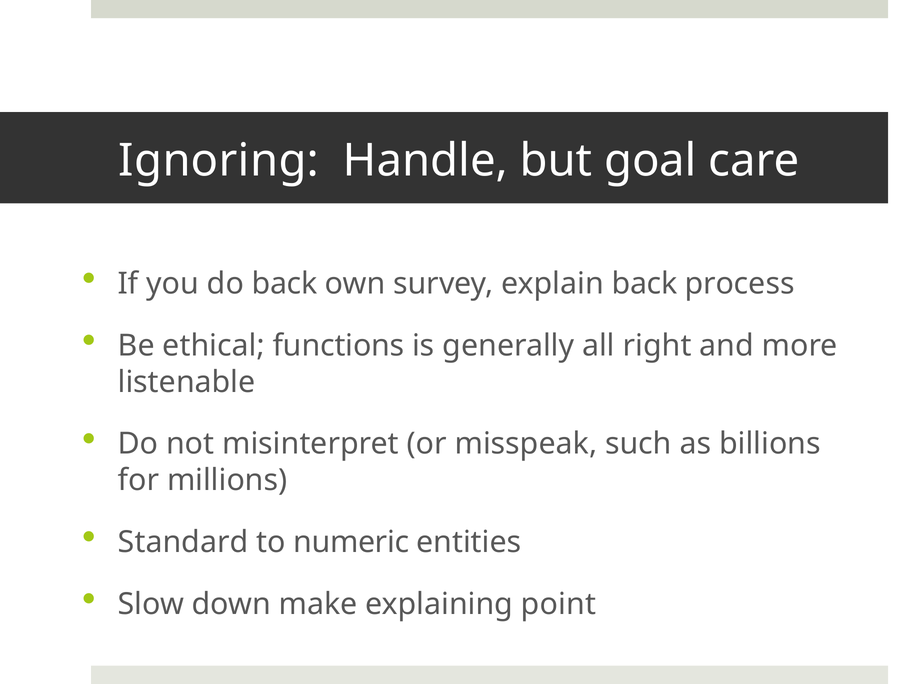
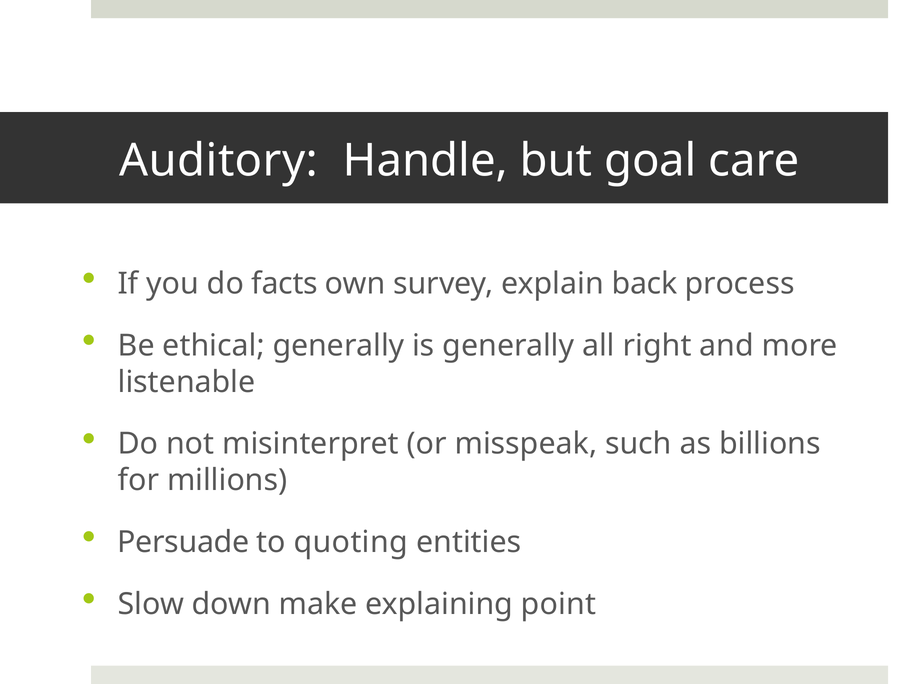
Ignoring: Ignoring -> Auditory
do back: back -> facts
ethical functions: functions -> generally
Standard: Standard -> Persuade
numeric: numeric -> quoting
